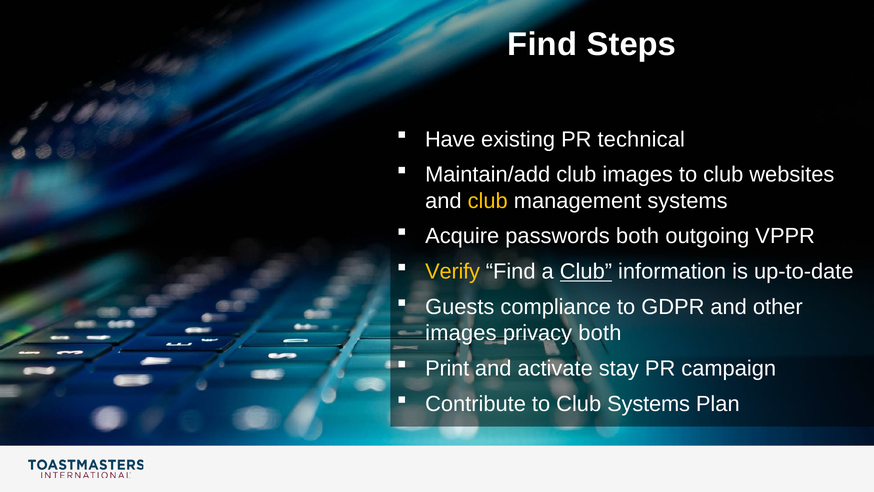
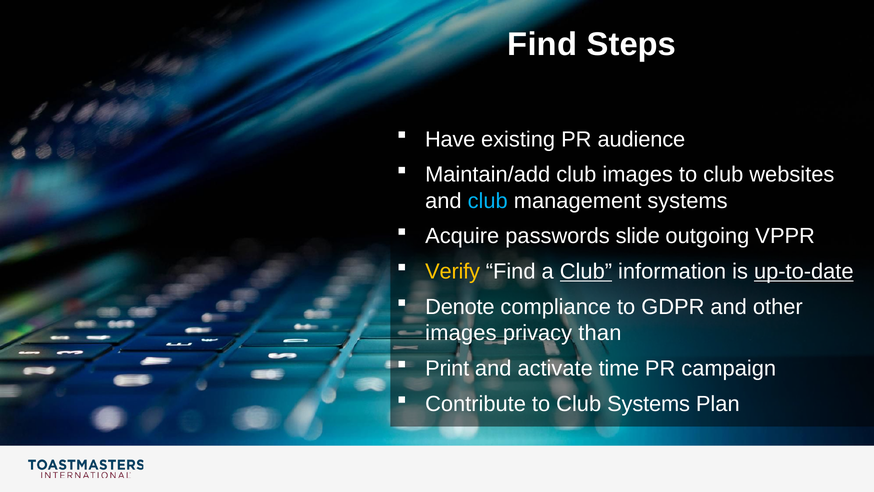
technical: technical -> audience
club at (488, 201) colour: yellow -> light blue
passwords both: both -> slide
up-to-date underline: none -> present
Guests: Guests -> Denote
privacy both: both -> than
stay: stay -> time
